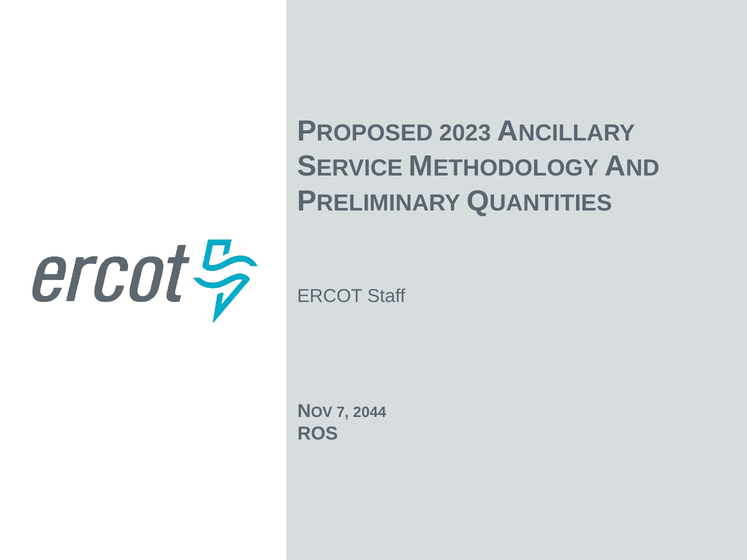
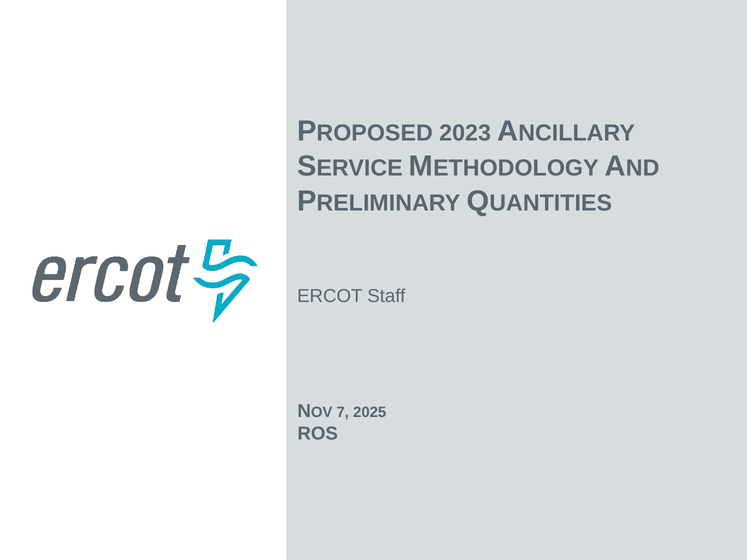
2044: 2044 -> 2025
